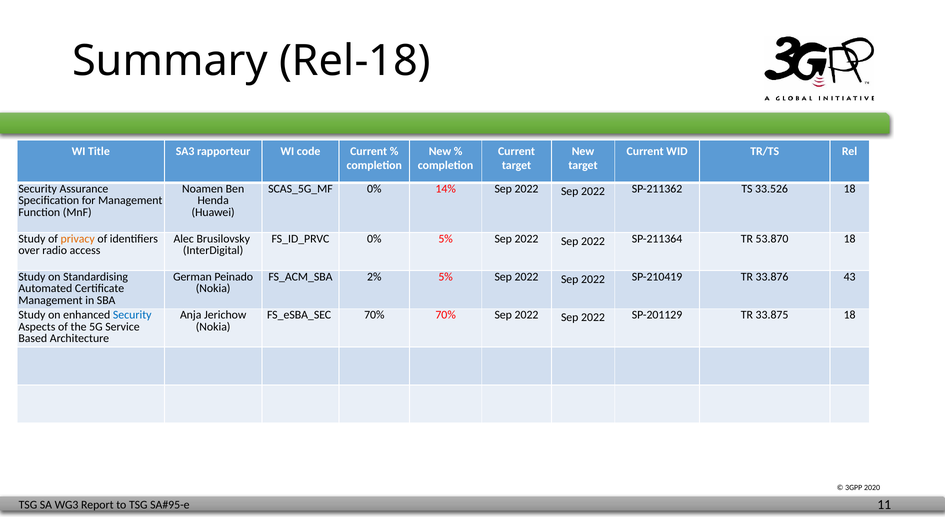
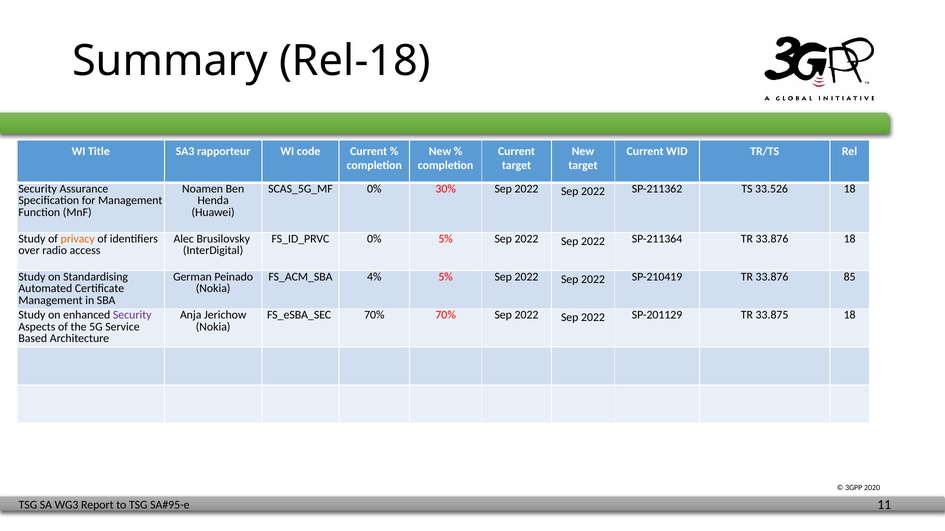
14%: 14% -> 30%
SP-211364 TR 53.870: 53.870 -> 33.876
2%: 2% -> 4%
43: 43 -> 85
Security at (132, 315) colour: blue -> purple
